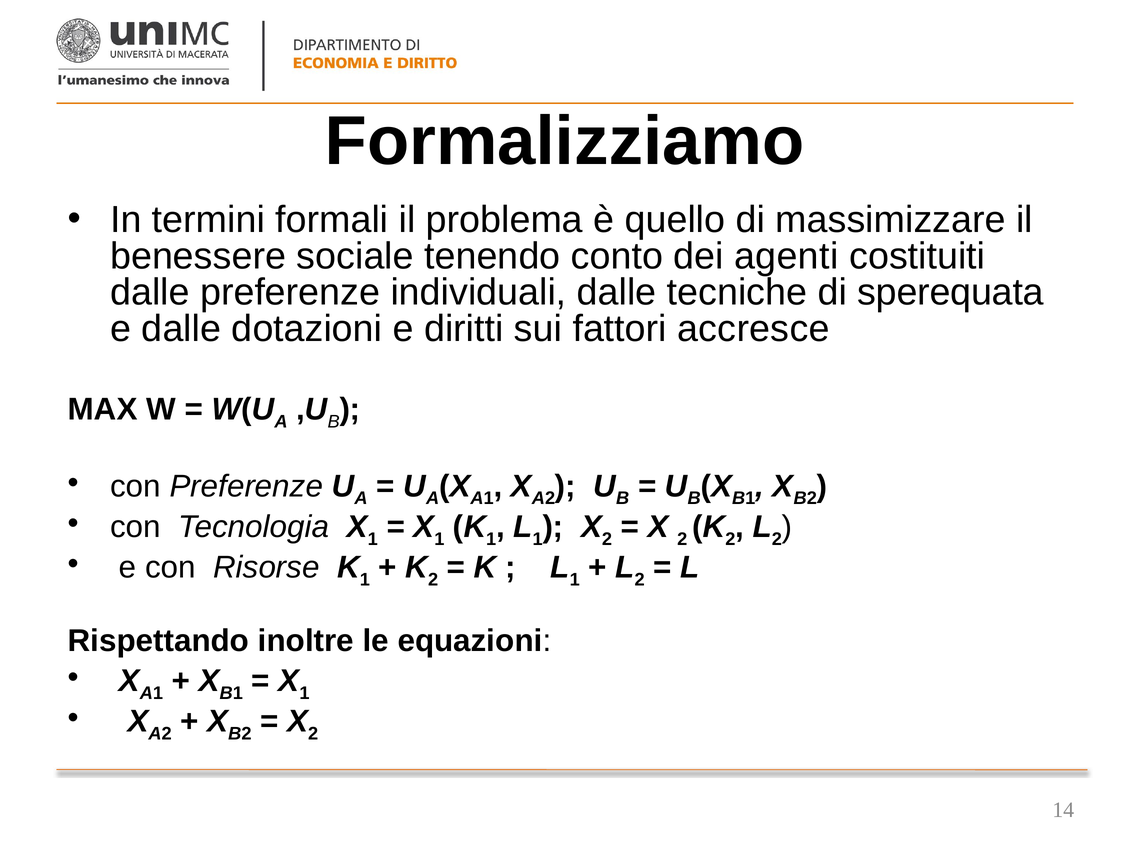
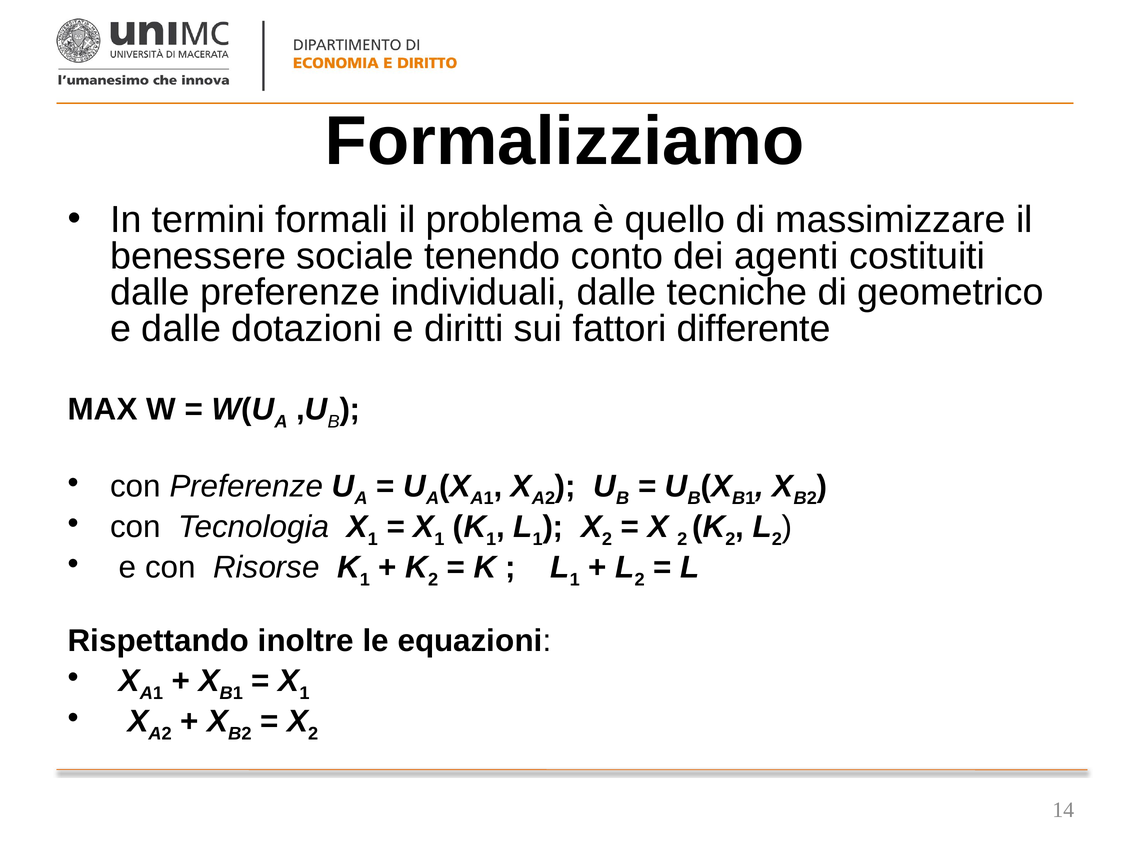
sperequata: sperequata -> geometrico
accresce: accresce -> differente
